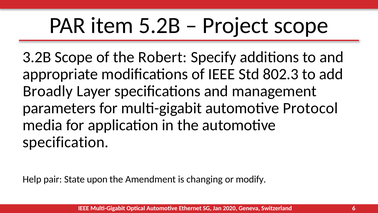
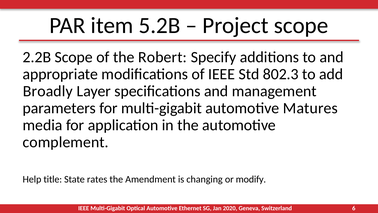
3.2B: 3.2B -> 2.2B
Protocol: Protocol -> Matures
specification: specification -> complement
pair: pair -> title
upon: upon -> rates
